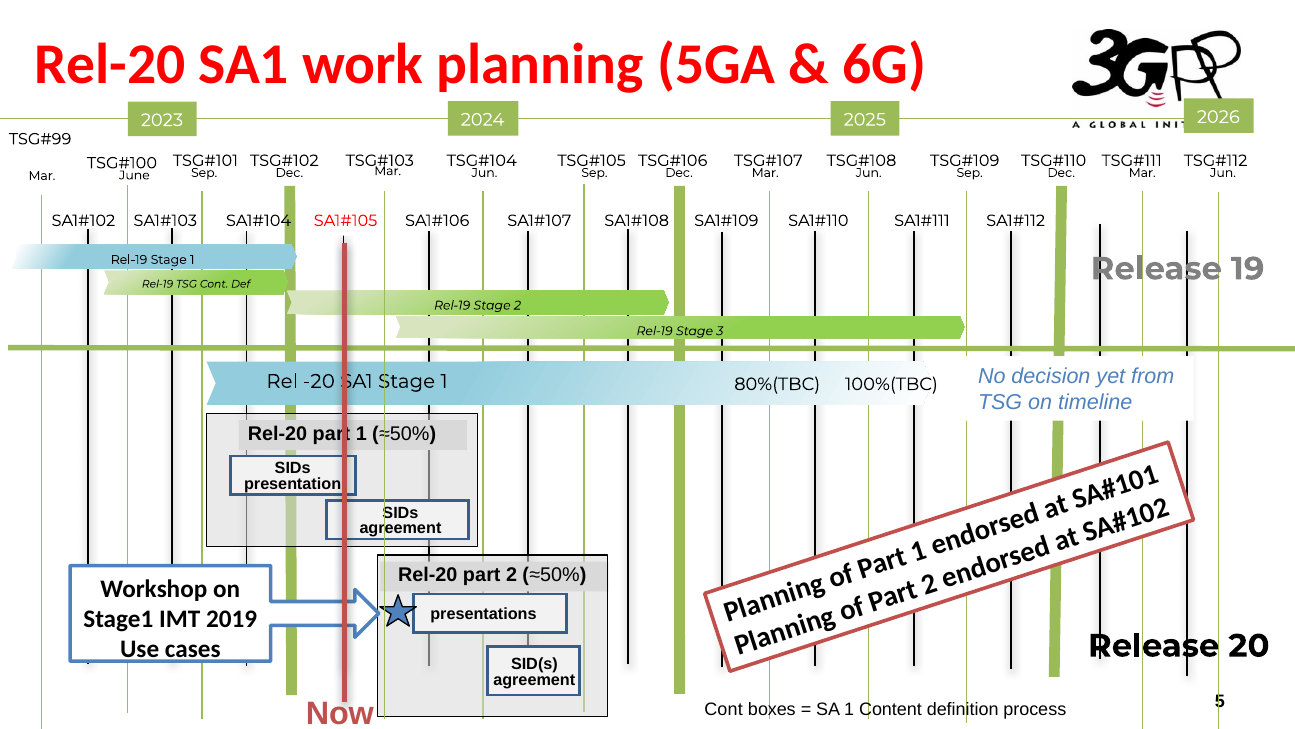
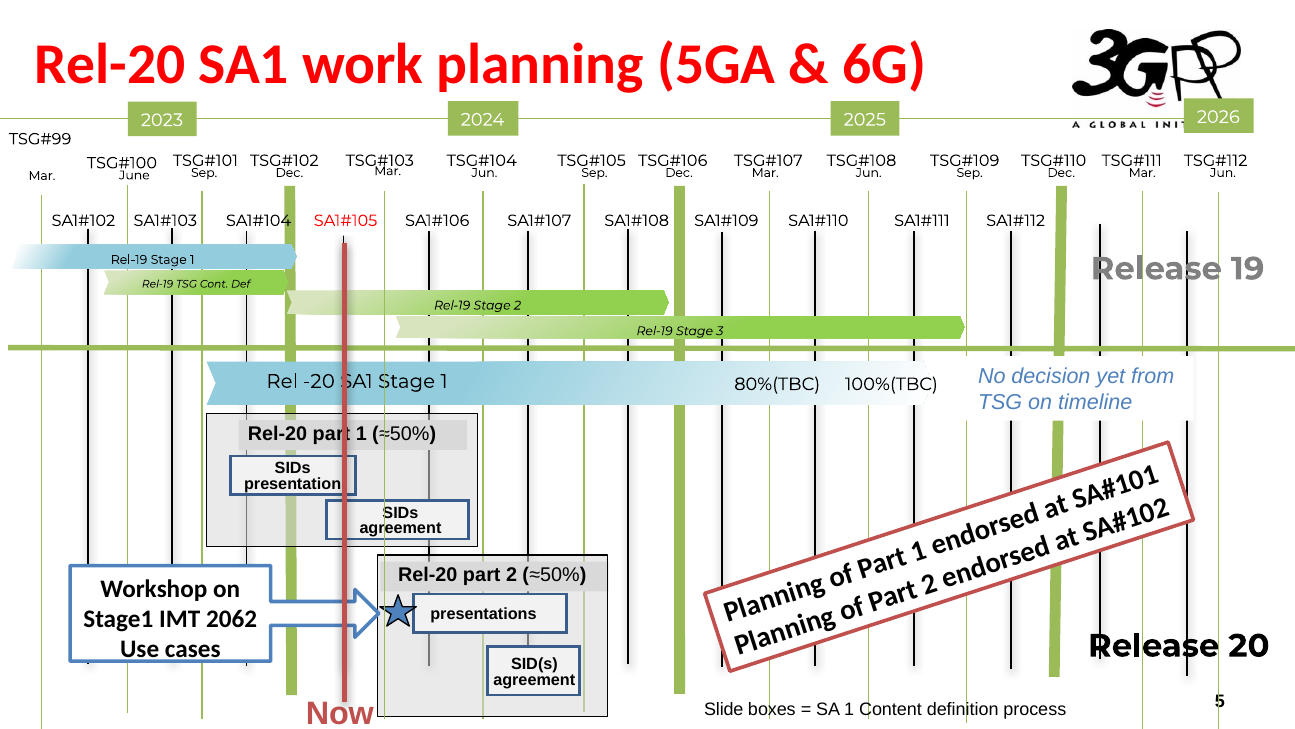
2019: 2019 -> 2062
Cont at (724, 710): Cont -> Slide
